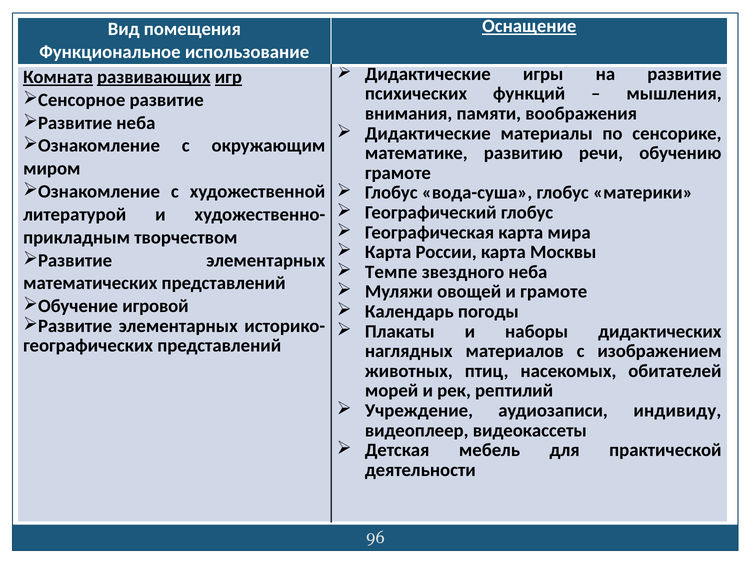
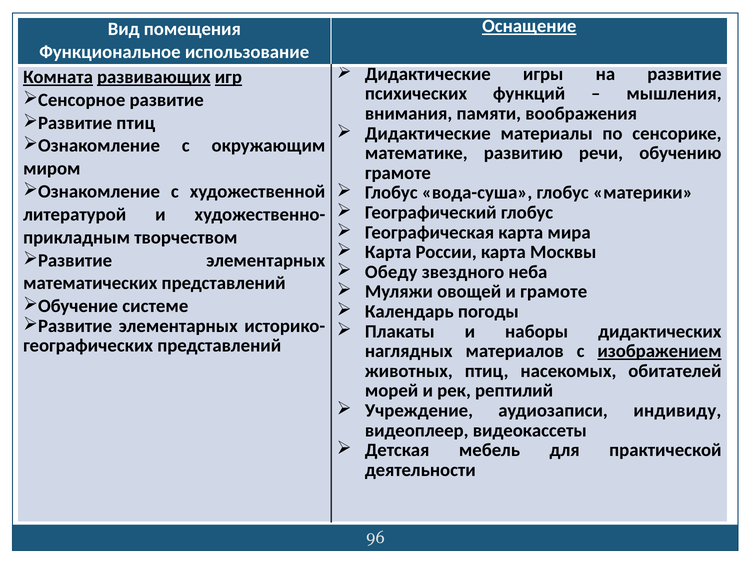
неба at (136, 123): неба -> птиц
Темпе: Темпе -> Обеду
игровой: игровой -> системе
изображением underline: none -> present
